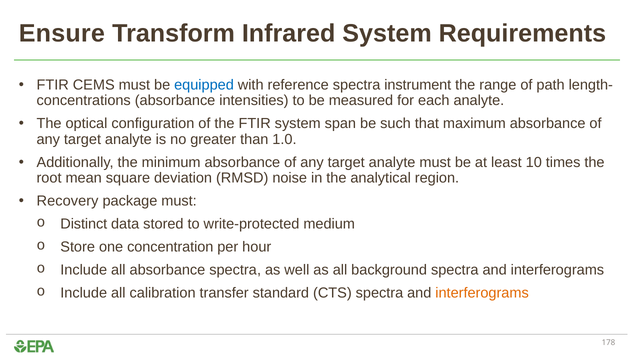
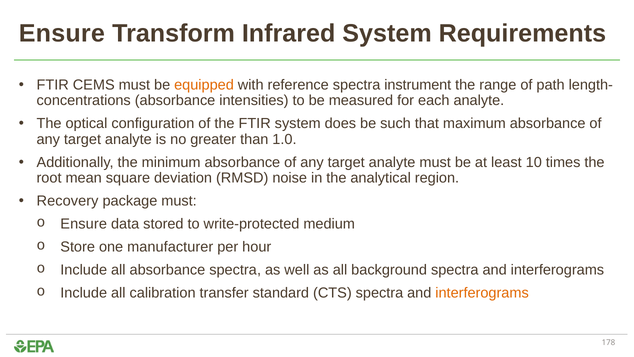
equipped colour: blue -> orange
span: span -> does
Distinct at (84, 224): Distinct -> Ensure
concentration: concentration -> manufacturer
